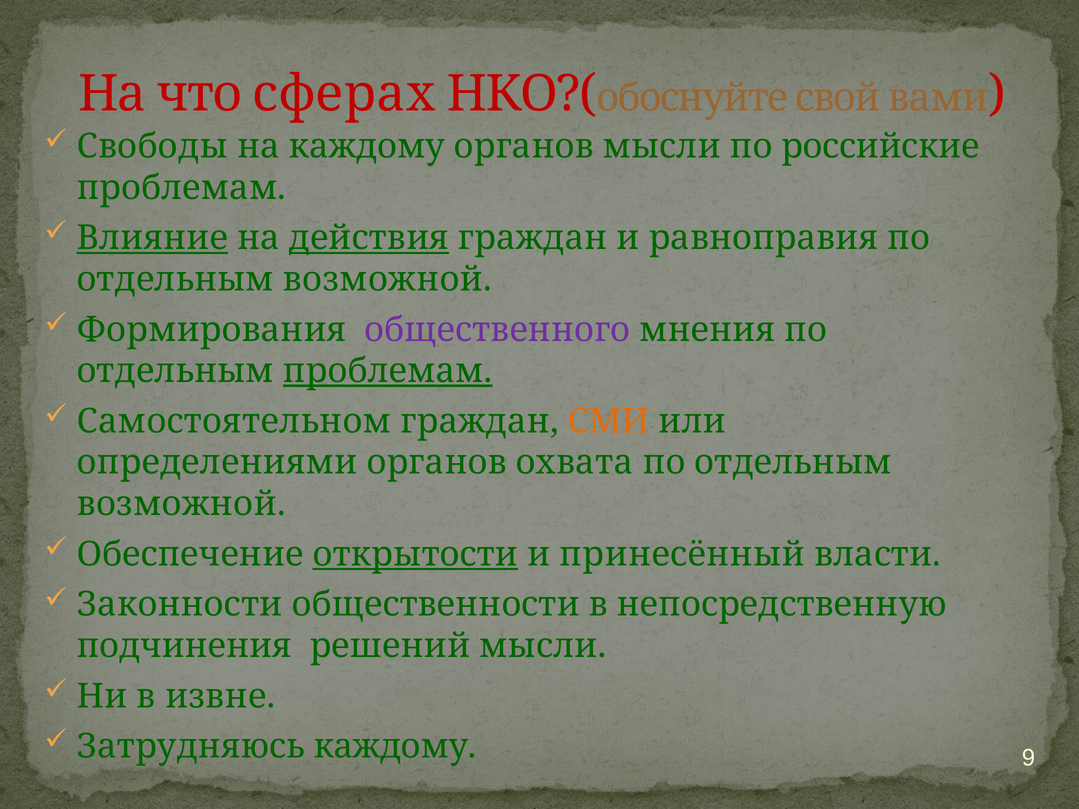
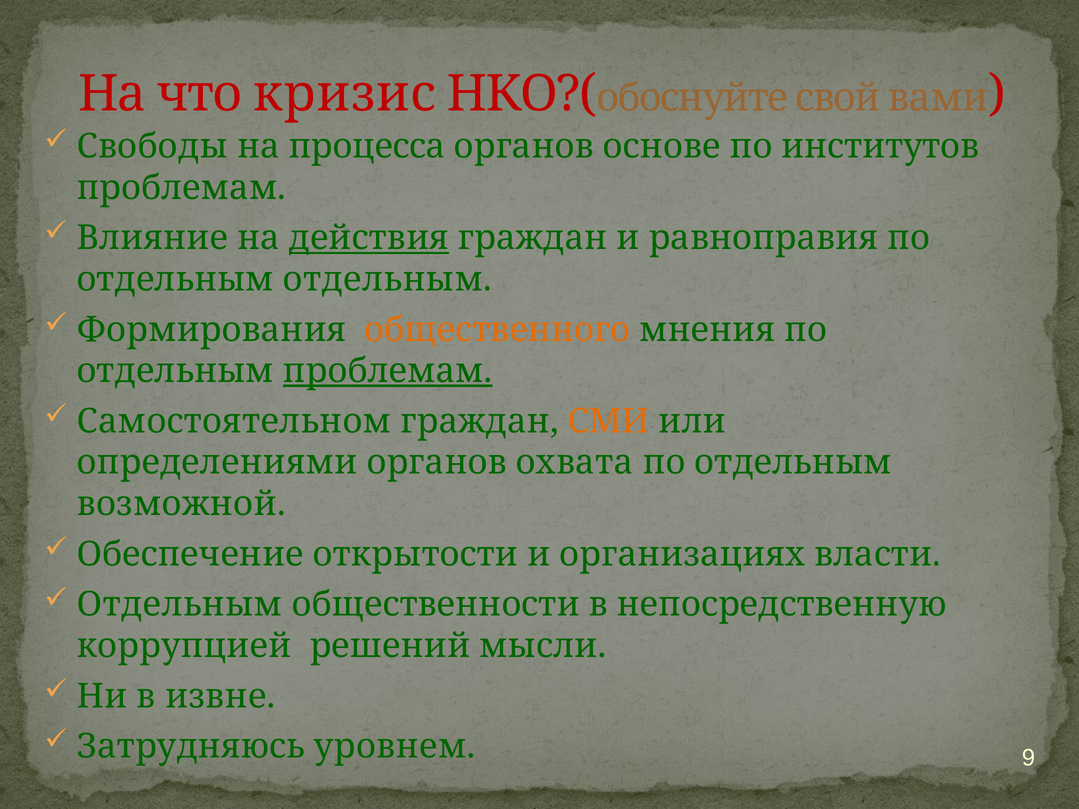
сферах: сферах -> кризис
на каждому: каждому -> процесса
органов мысли: мысли -> основе
российские: российские -> институтов
Влияние underline: present -> none
возможной at (387, 279): возможной -> отдельным
общественного colour: purple -> orange
открытости underline: present -> none
принесённый: принесённый -> организациях
Законности at (180, 605): Законности -> Отдельным
подчинения: подчинения -> коррупцией
Затрудняюсь каждому: каждому -> уровнем
